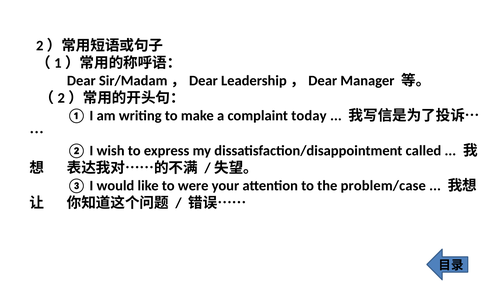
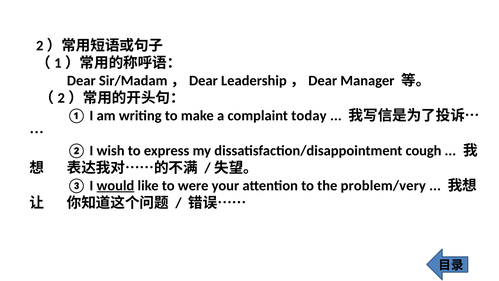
called: called -> cough
would underline: none -> present
problem/case: problem/case -> problem/very
